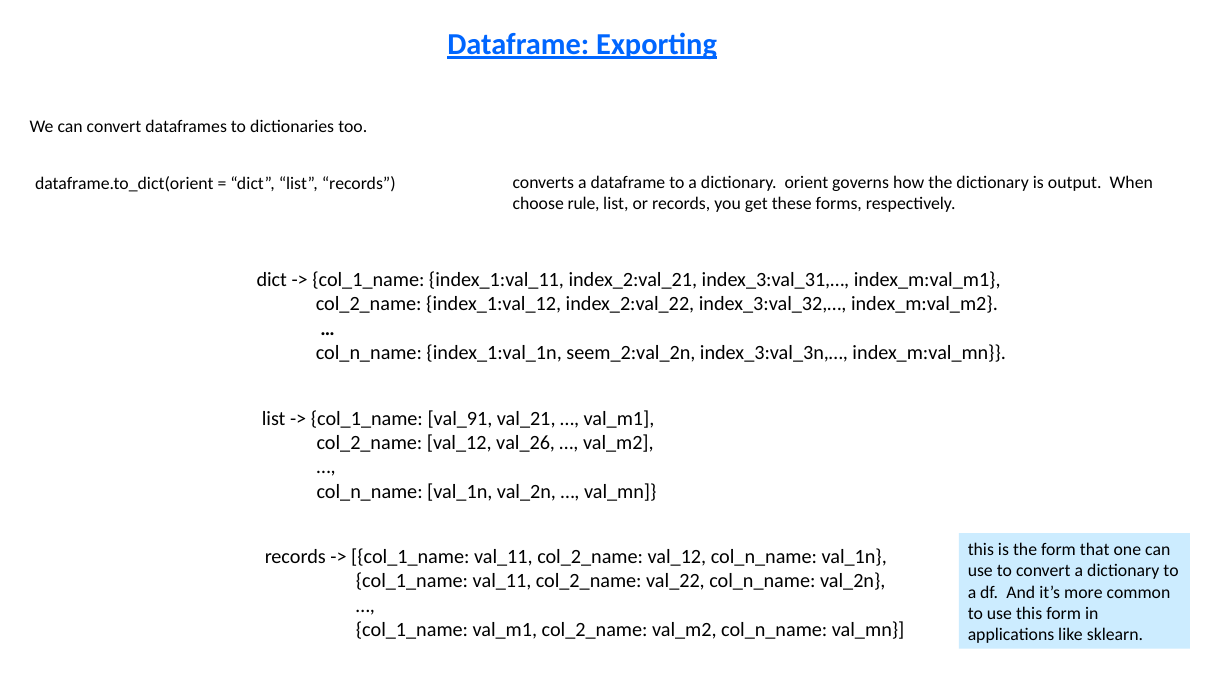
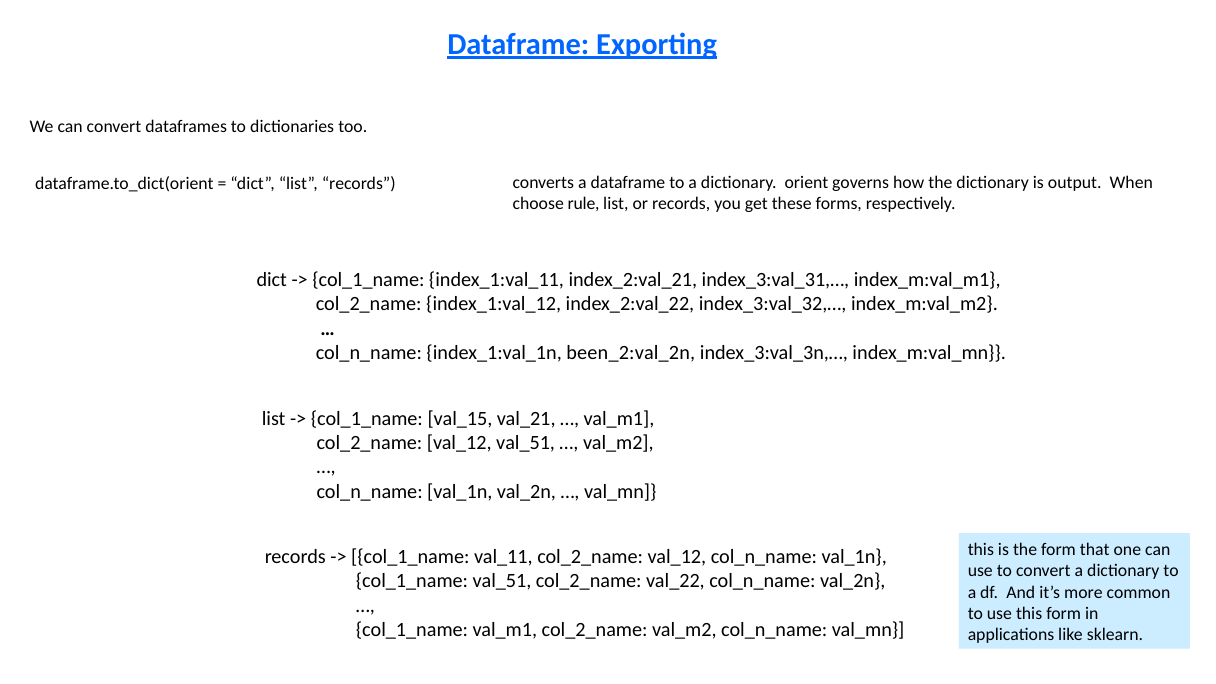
seem_2:val_2n: seem_2:val_2n -> been_2:val_2n
val_91: val_91 -> val_15
val_12 val_26: val_26 -> val_51
val_11 at (502, 581): val_11 -> val_51
